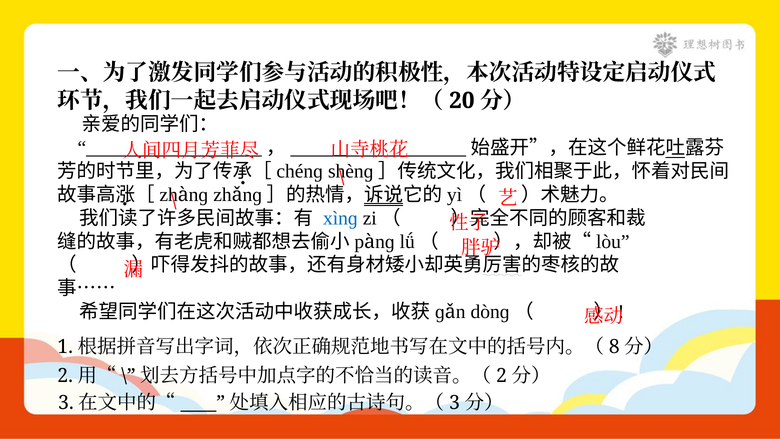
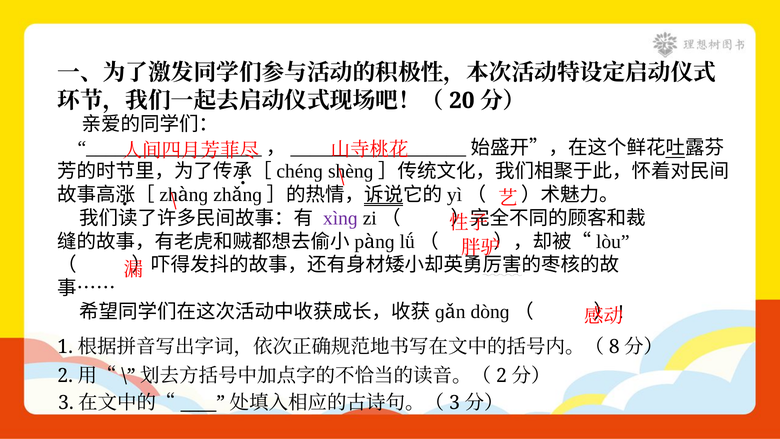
xìnɡ colour: blue -> purple
